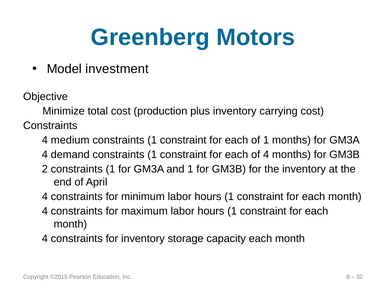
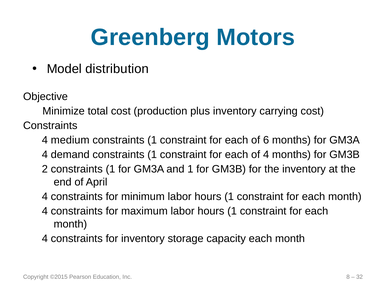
investment: investment -> distribution
of 1: 1 -> 6
